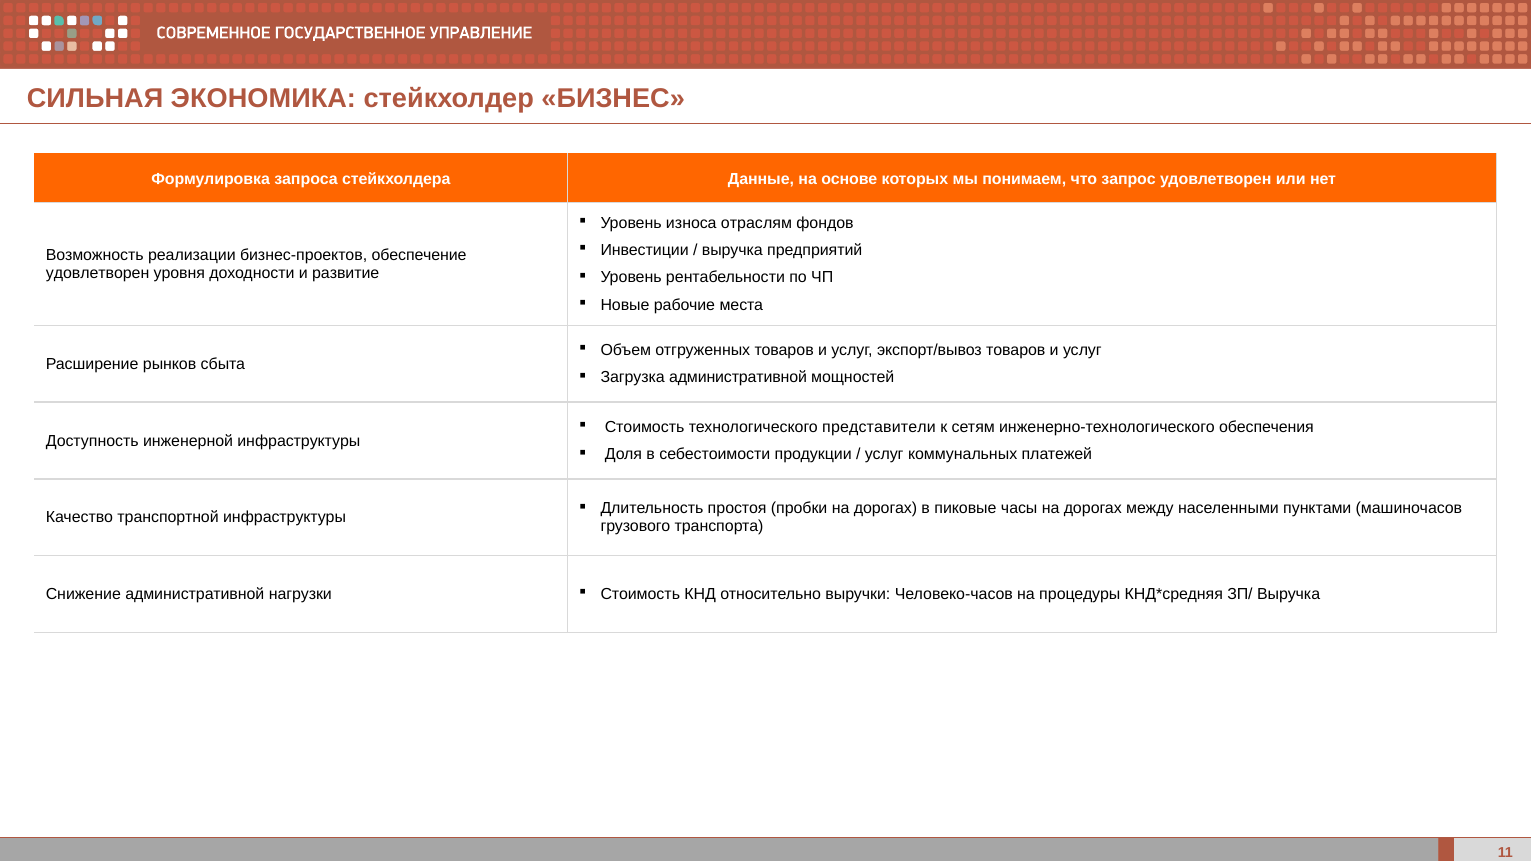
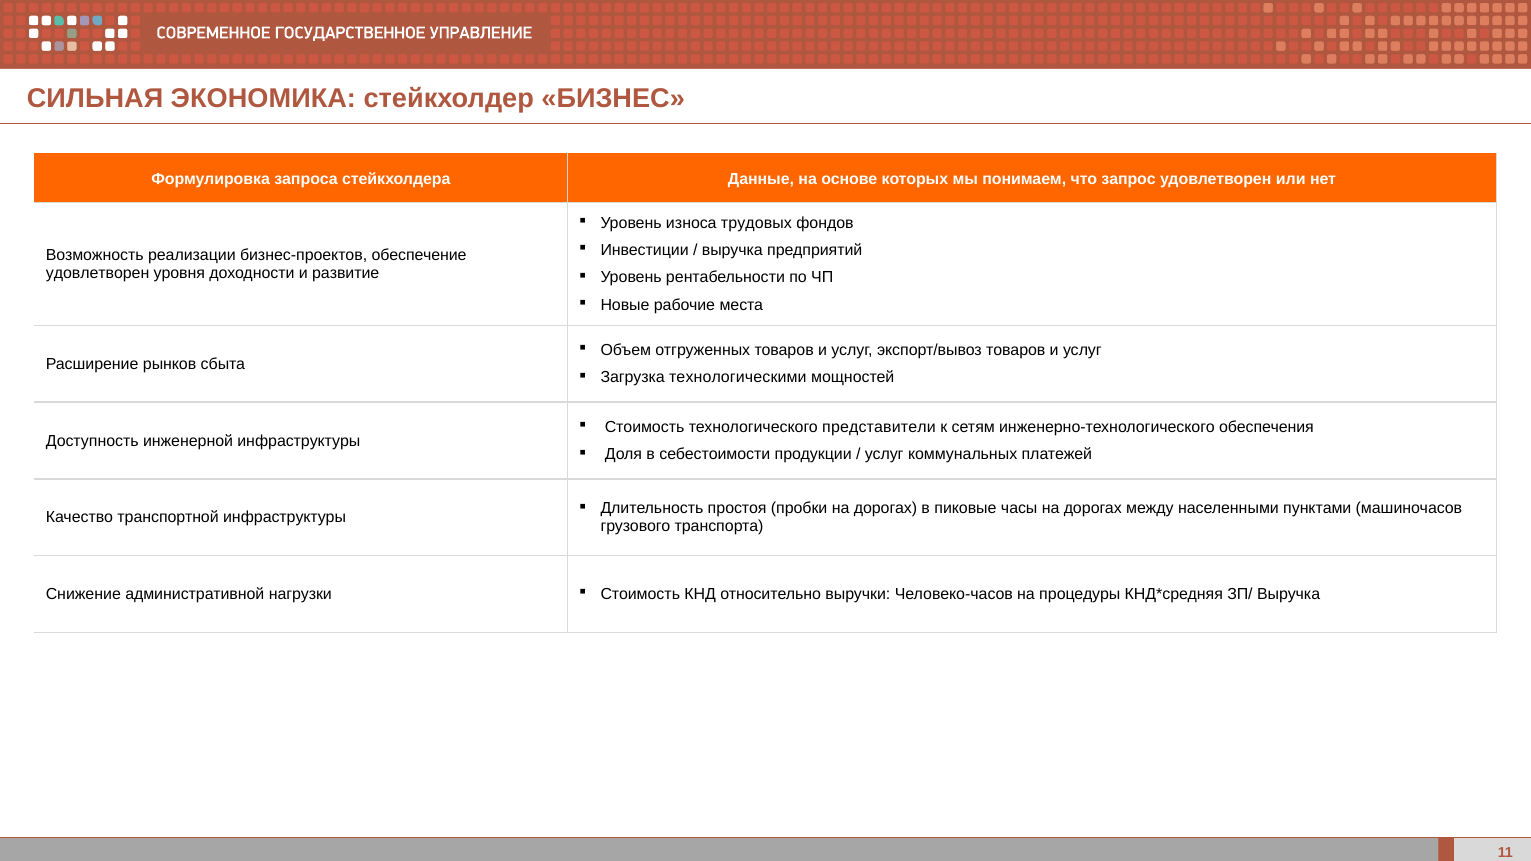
отраслям: отраслям -> трудовых
Загрузка административной: административной -> технологическими
